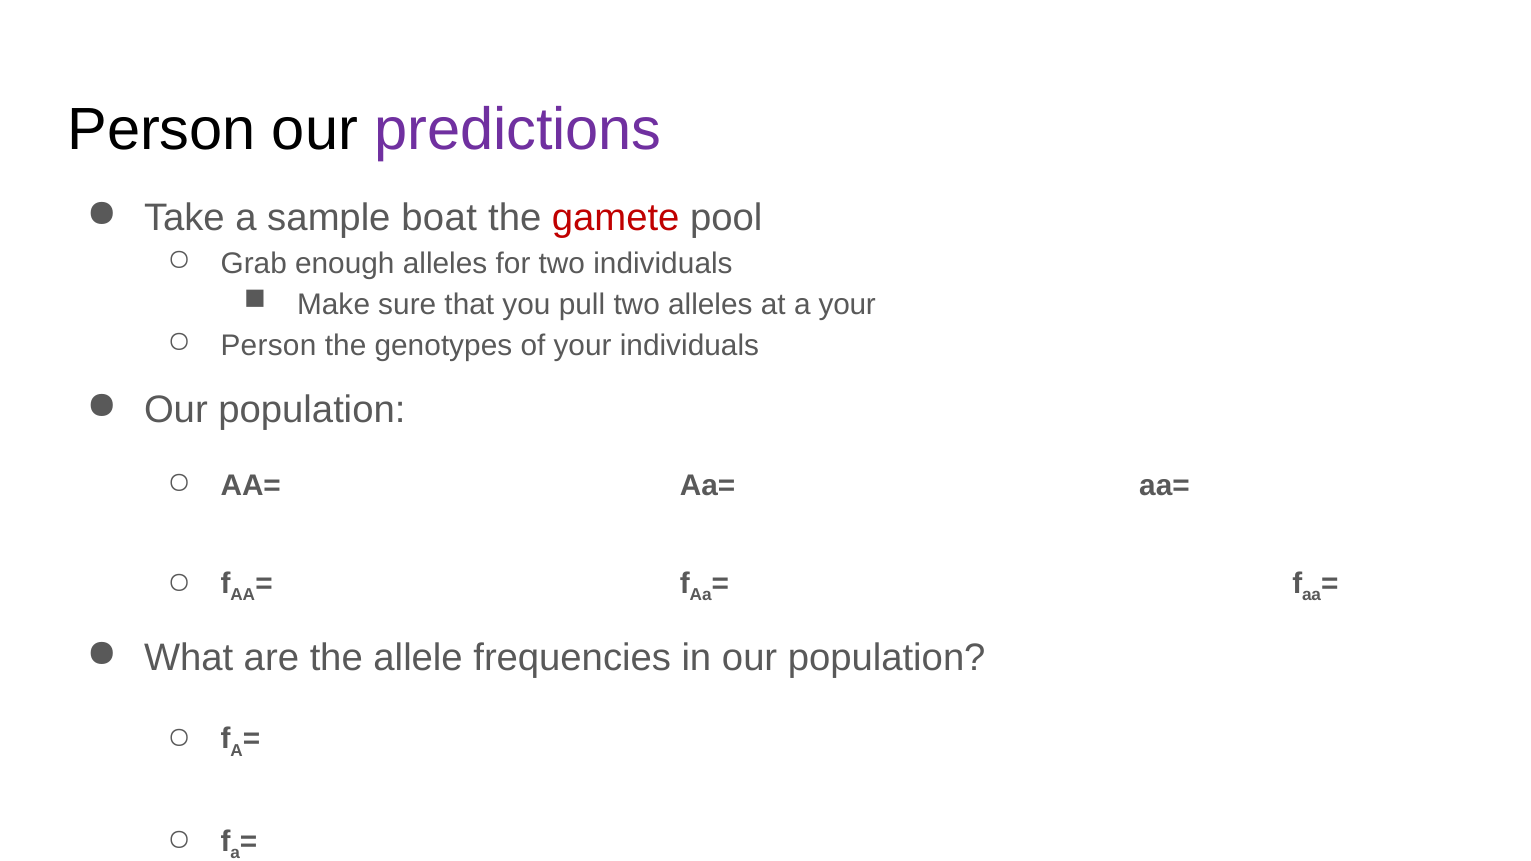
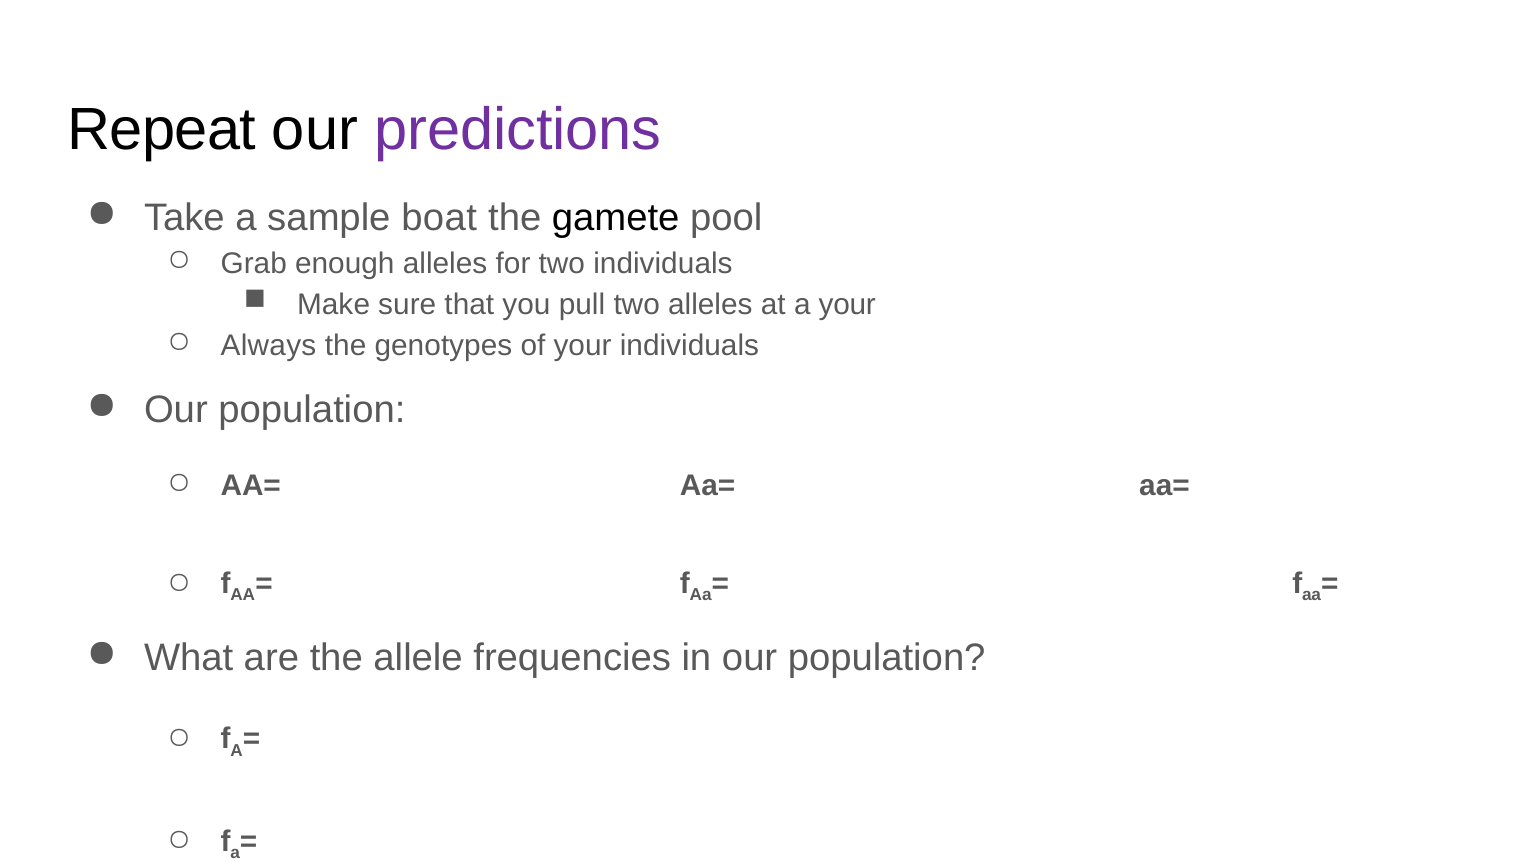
Person at (162, 130): Person -> Repeat
gamete colour: red -> black
Person at (269, 346): Person -> Always
